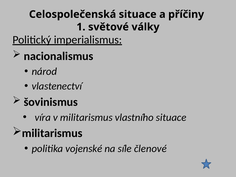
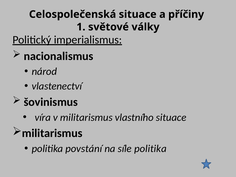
vojenské: vojenské -> povstání
síle členové: členové -> politika
